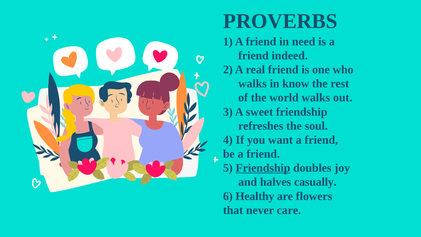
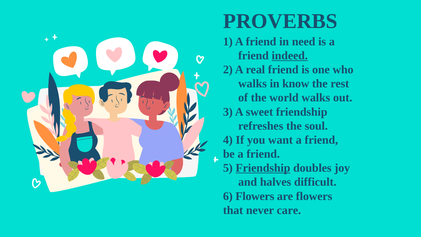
indeed underline: none -> present
casually: casually -> difficult
6 Healthy: Healthy -> Flowers
